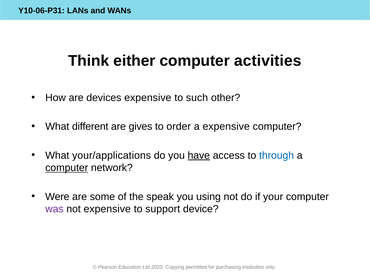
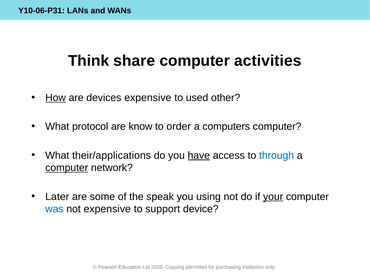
either: either -> share
How underline: none -> present
such: such -> used
different: different -> protocol
gives: gives -> know
a expensive: expensive -> computers
your/applications: your/applications -> their/applications
Were: Were -> Later
your underline: none -> present
was colour: purple -> blue
